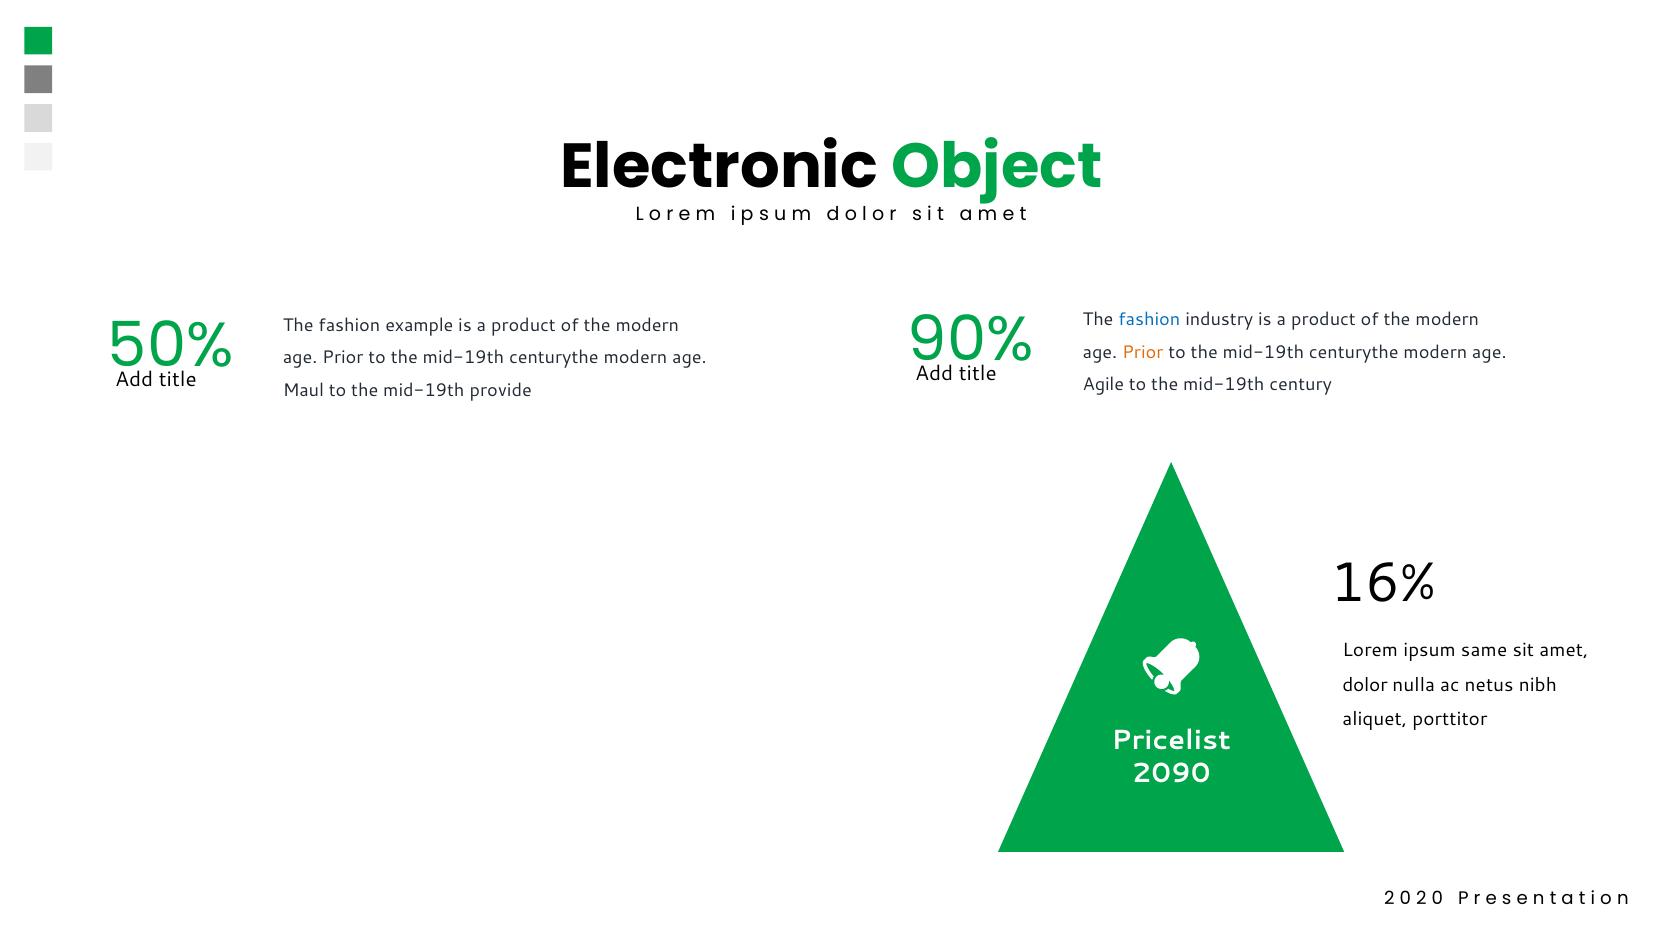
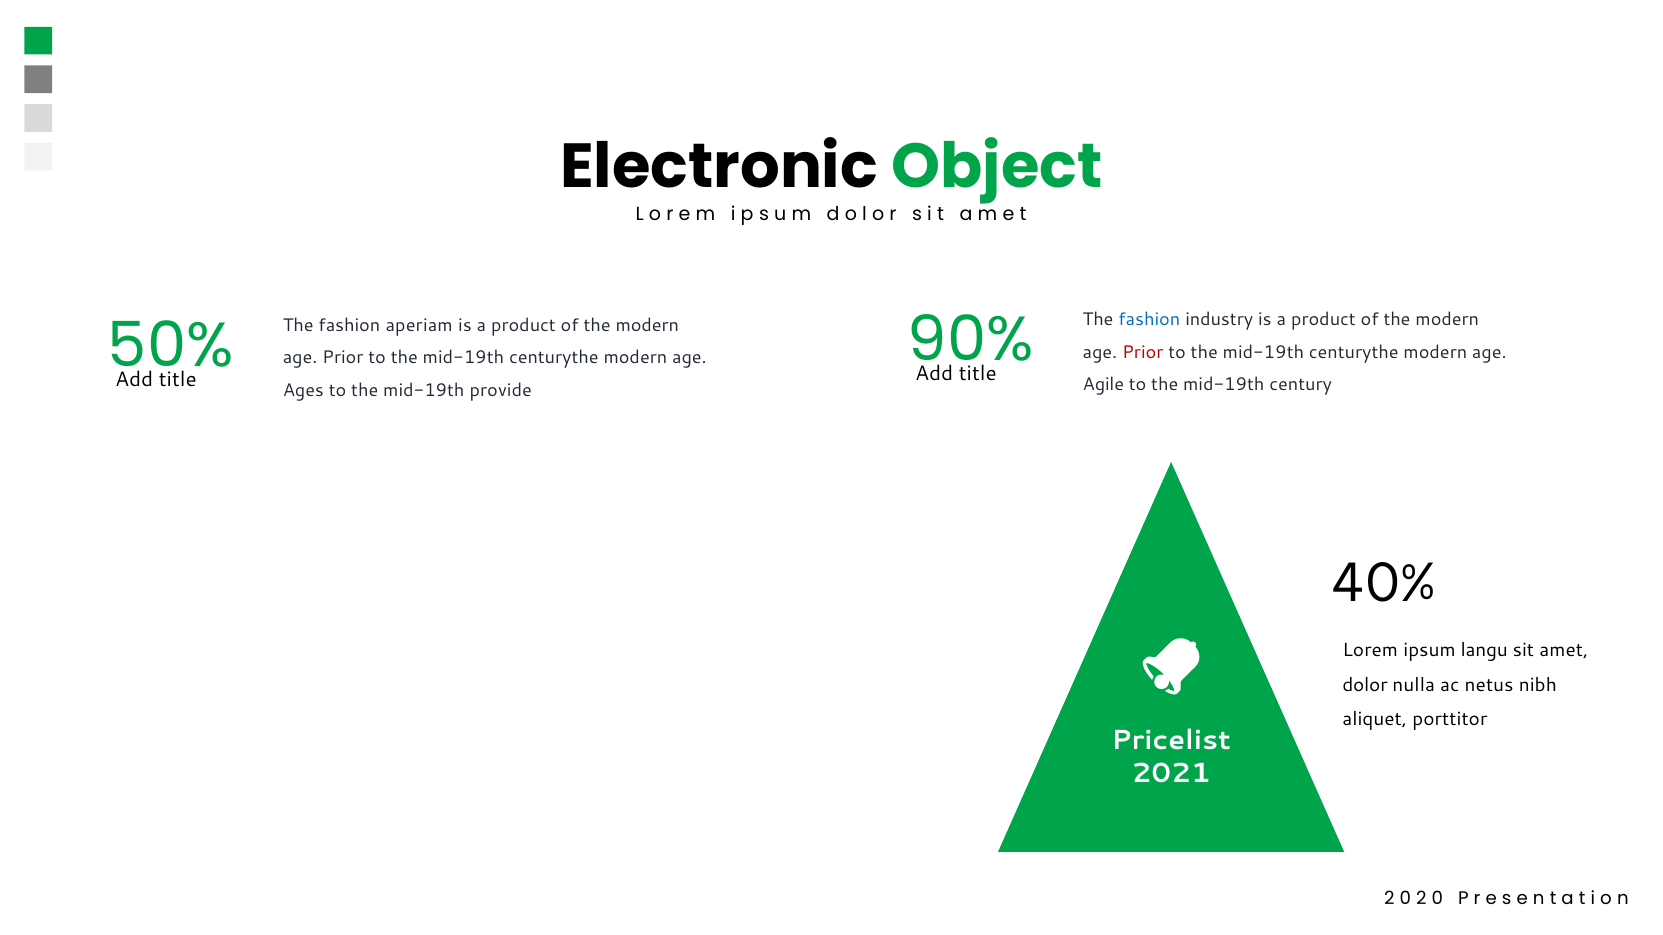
example: example -> aperiam
Prior at (1143, 352) colour: orange -> red
Maul: Maul -> Ages
16%: 16% -> 40%
same: same -> langu
2090: 2090 -> 2021
